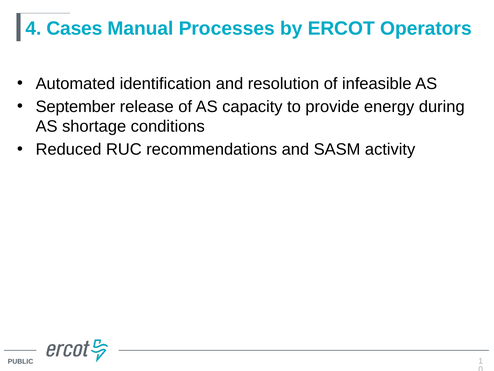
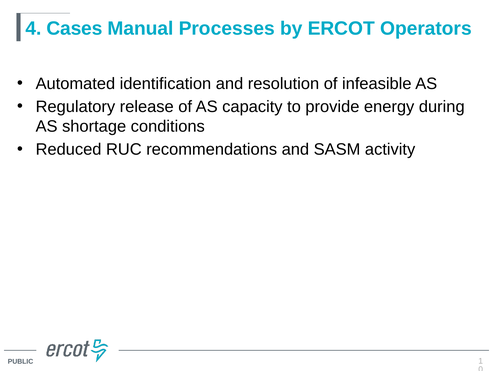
September: September -> Regulatory
